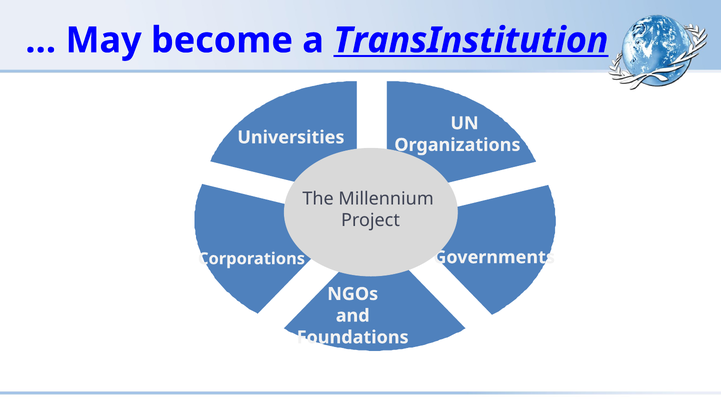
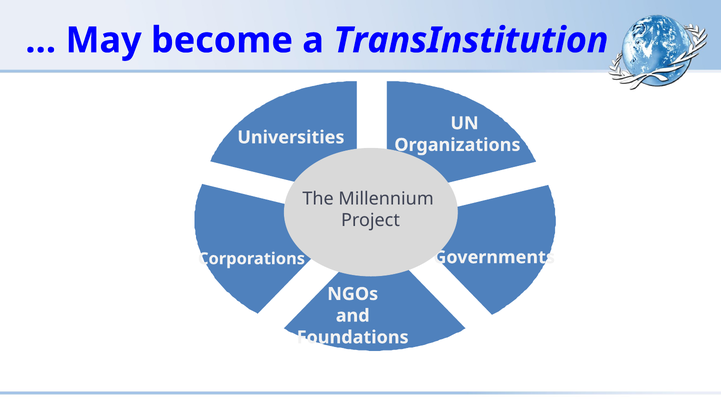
TransInstitution underline: present -> none
